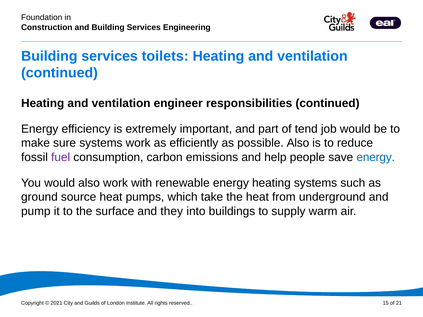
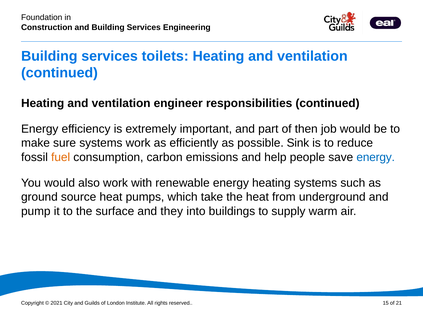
tend: tend -> then
possible Also: Also -> Sink
fuel colour: purple -> orange
